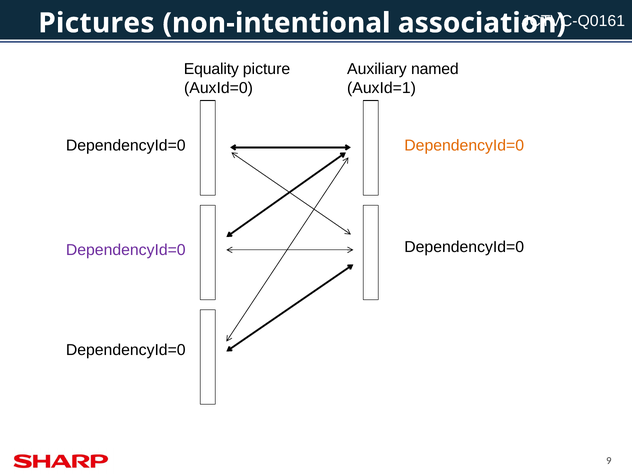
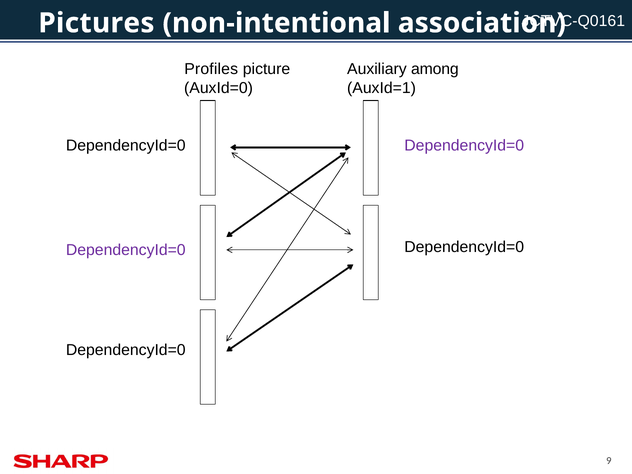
Equality: Equality -> Profiles
named: named -> among
DependencyId=0 at (464, 146) colour: orange -> purple
